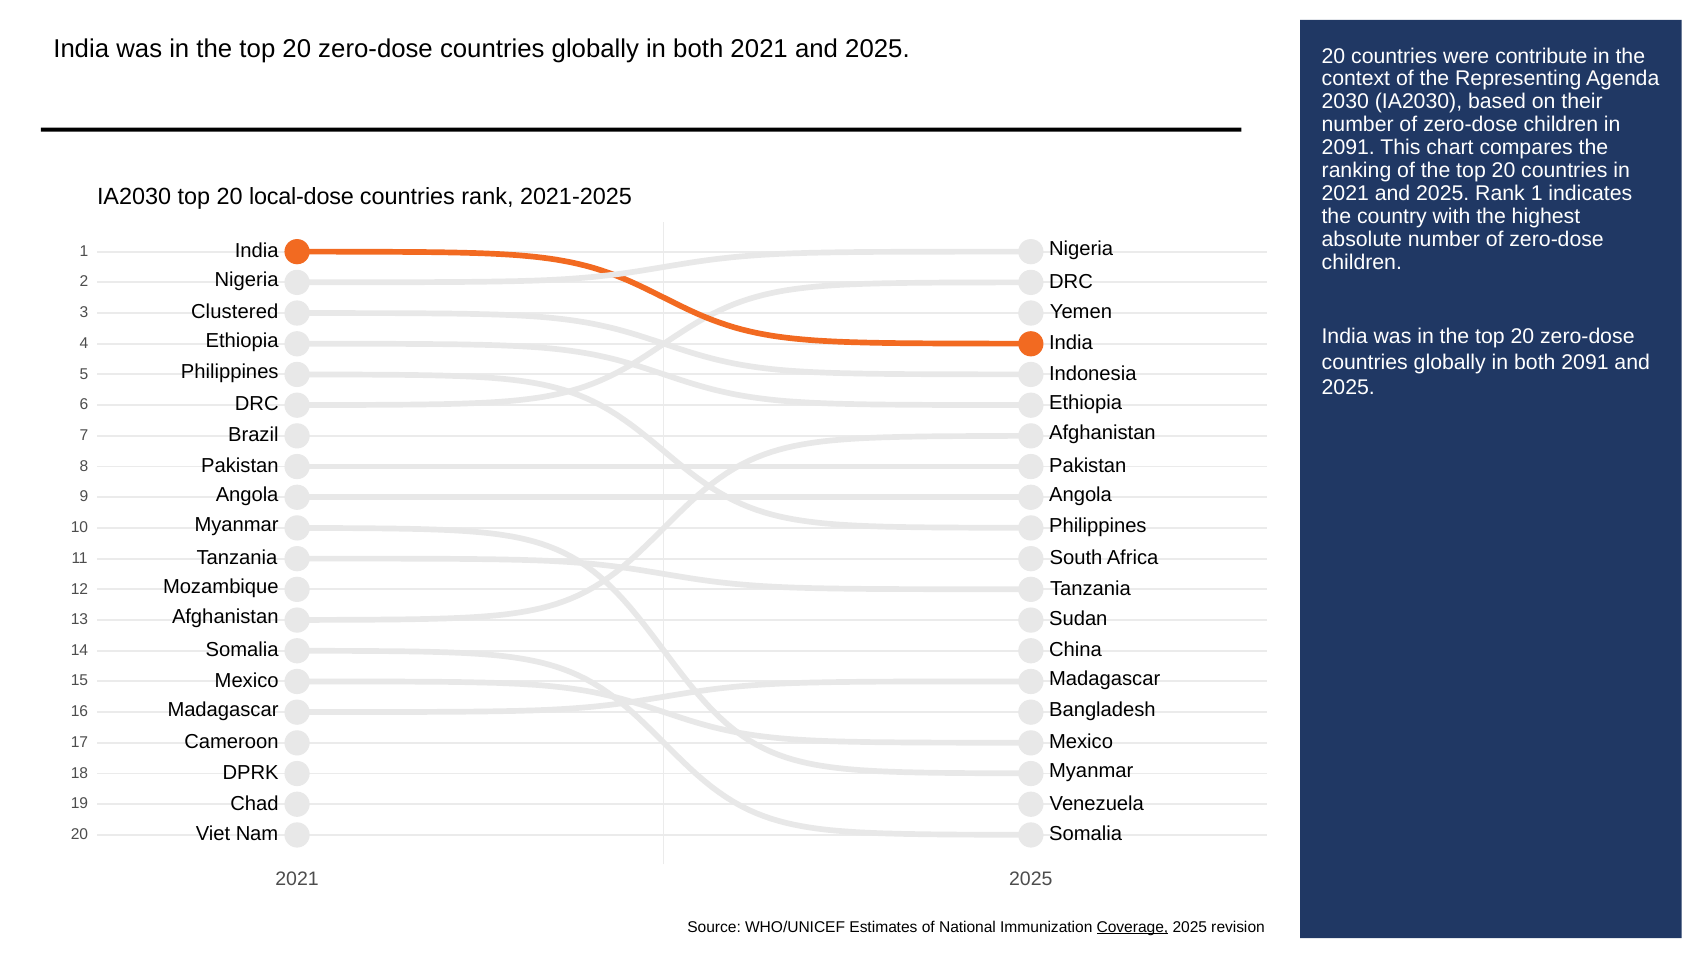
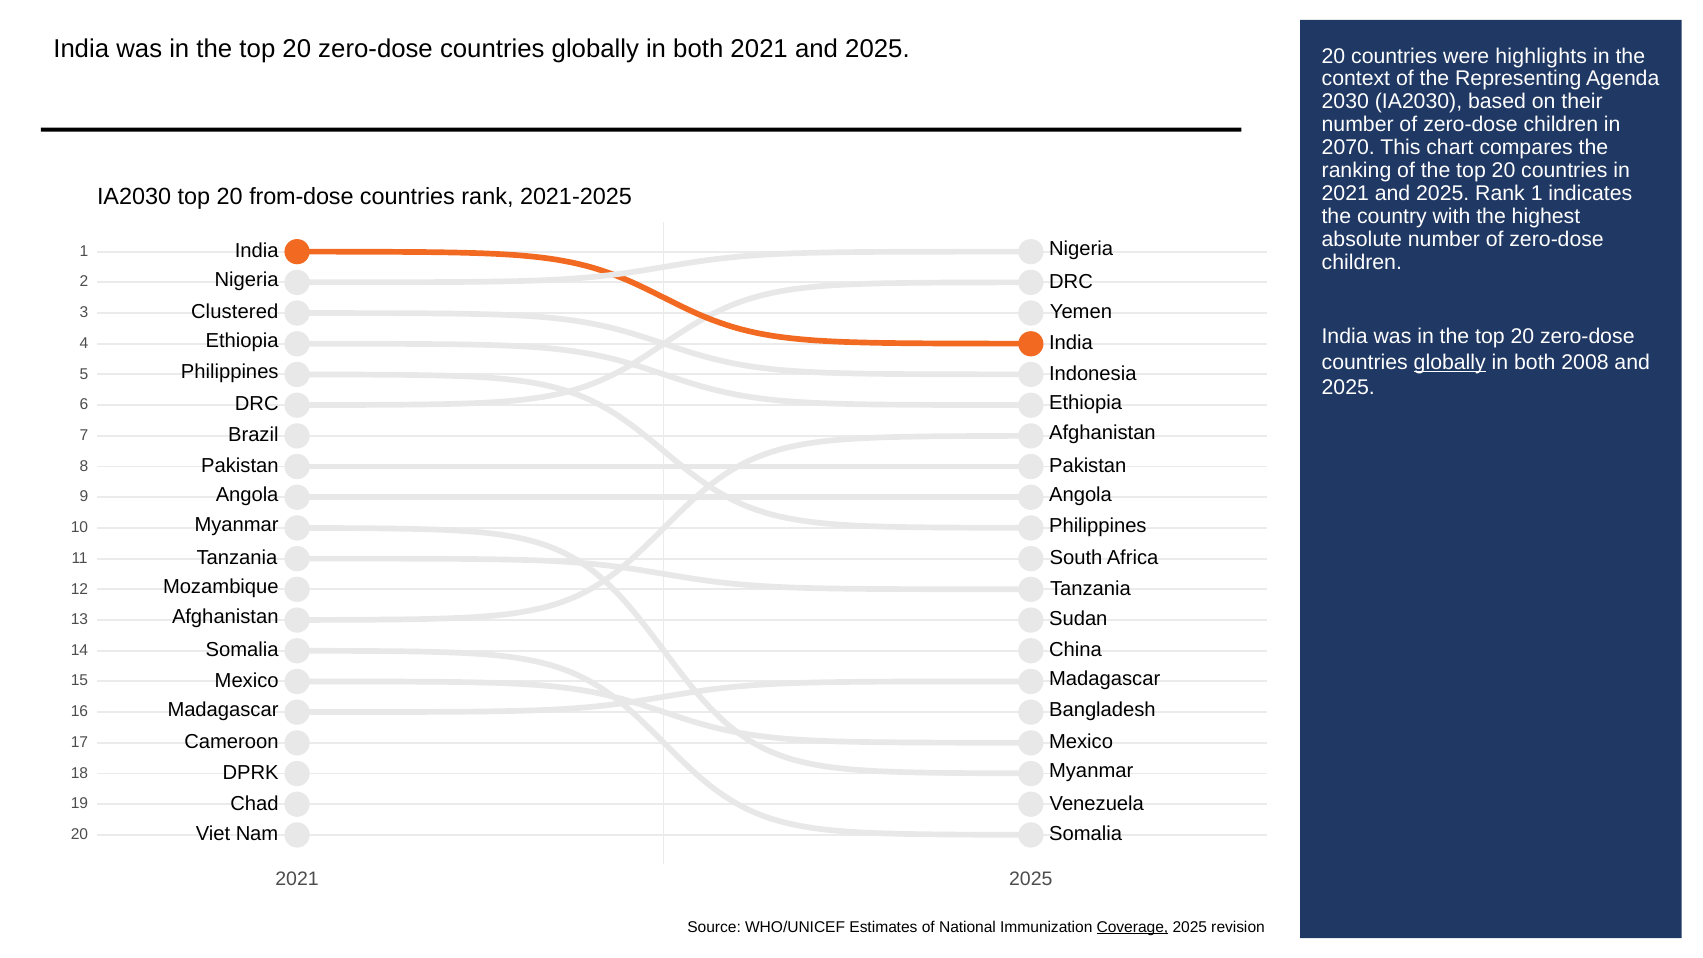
contribute: contribute -> highlights
2091 at (1348, 148): 2091 -> 2070
local-dose: local-dose -> from-dose
globally at (1450, 362) underline: none -> present
both 2091: 2091 -> 2008
